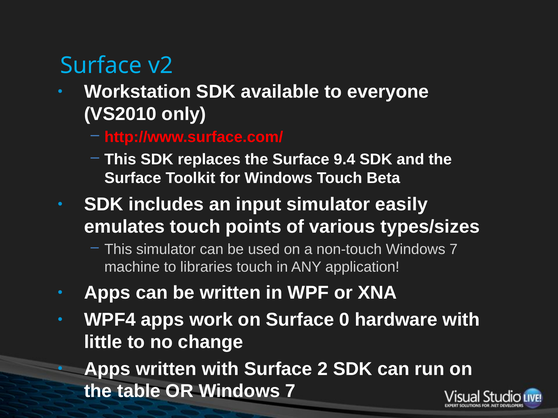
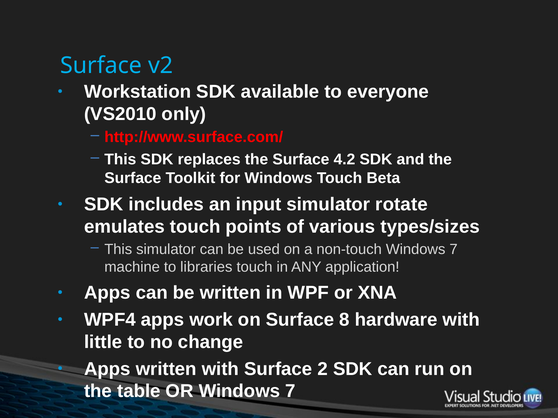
9.4: 9.4 -> 4.2
easily: easily -> rotate
0: 0 -> 8
